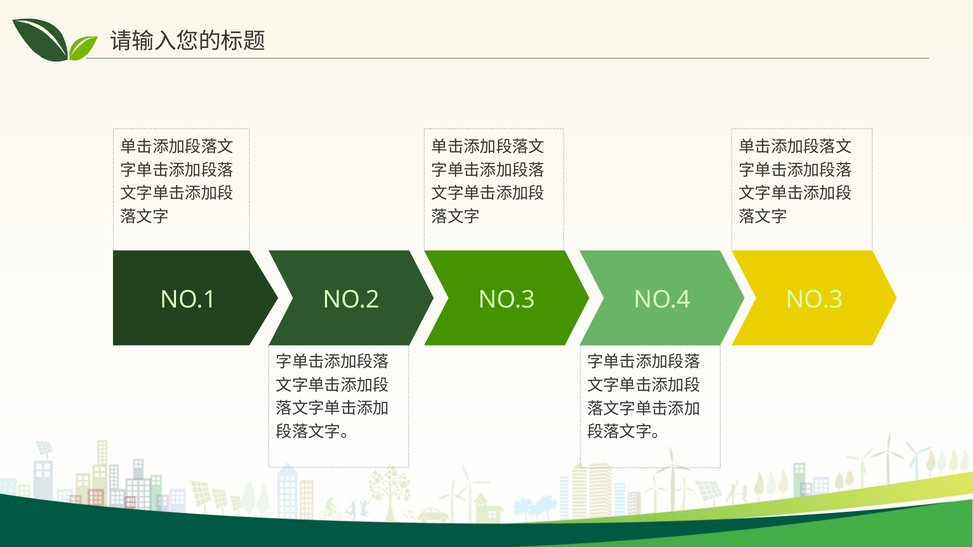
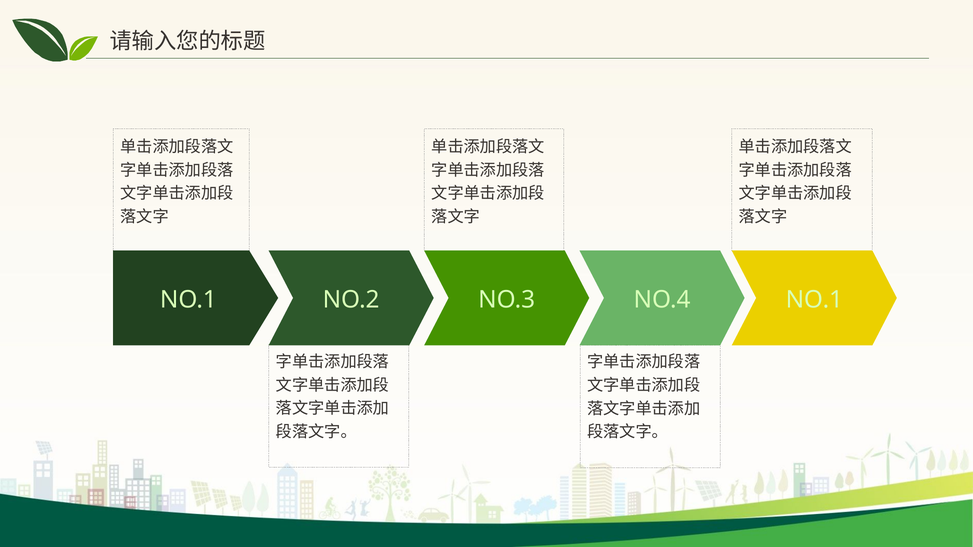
NO.4 NO.3: NO.3 -> NO.1
